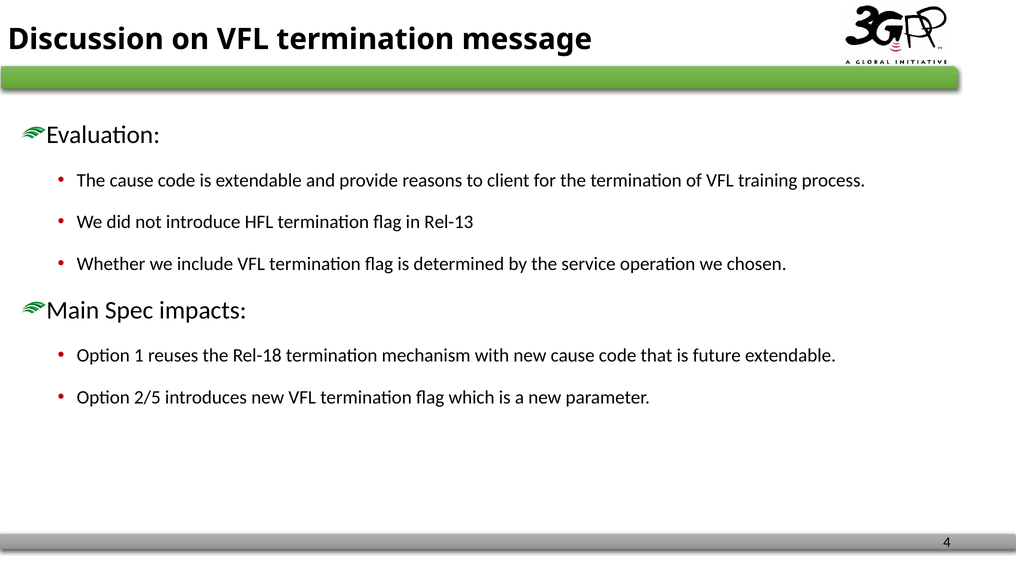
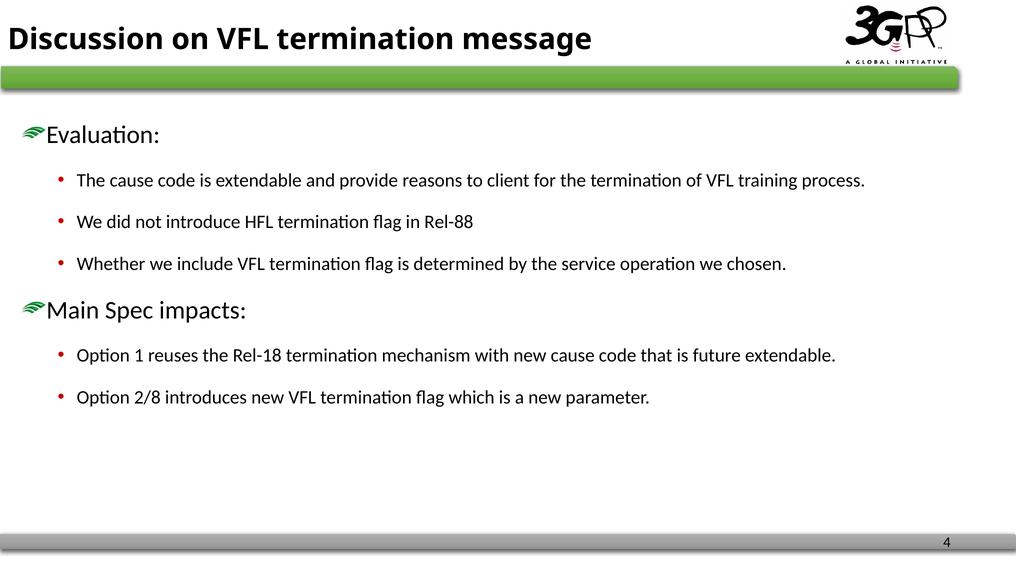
Rel-13: Rel-13 -> Rel-88
2/5: 2/5 -> 2/8
